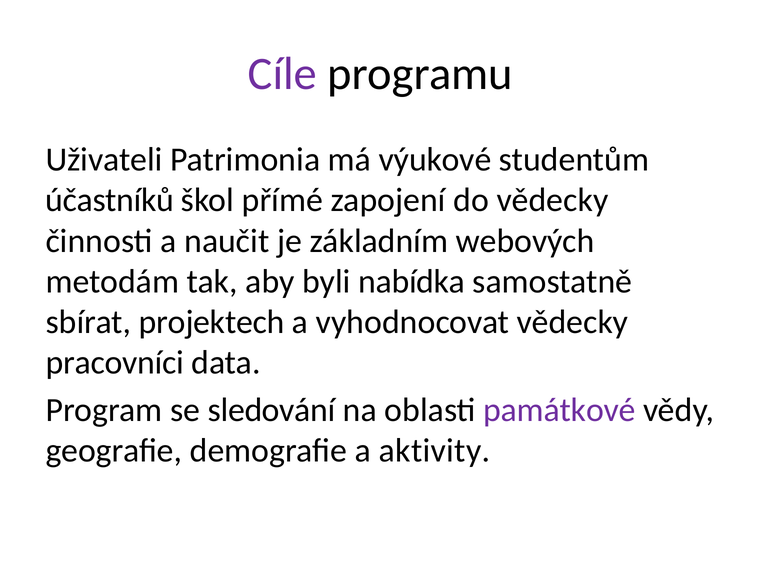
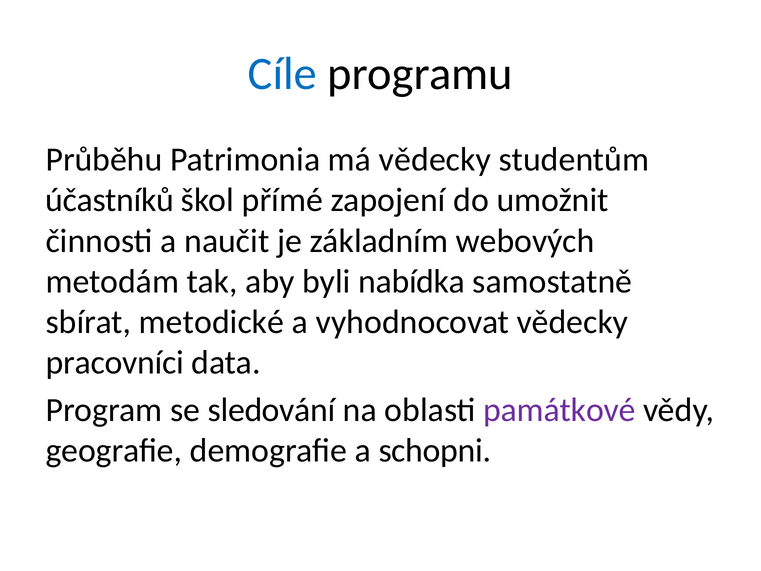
Cíle colour: purple -> blue
Uživateli: Uživateli -> Průběhu
má výukové: výukové -> vědecky
do vědecky: vědecky -> umožnit
projektech: projektech -> metodické
aktivity: aktivity -> schopni
